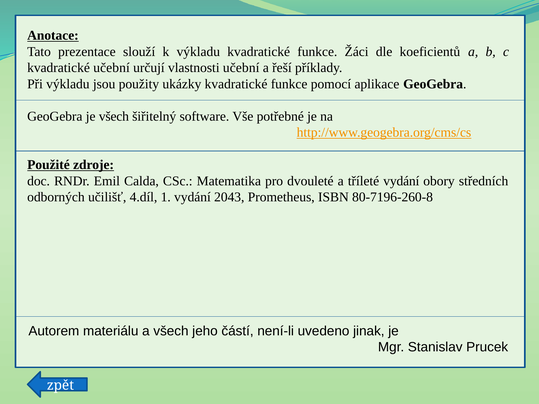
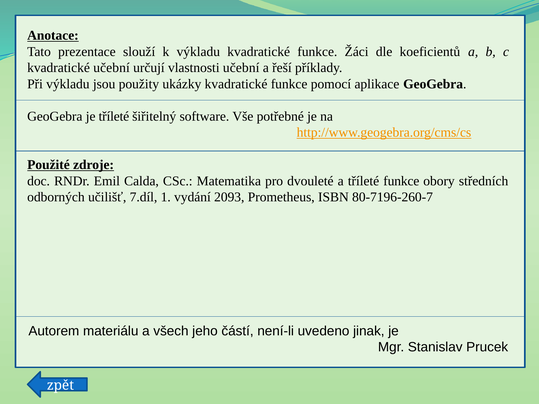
je všech: všech -> tříleté
tříleté vydání: vydání -> funkce
4.díl: 4.díl -> 7.díl
2043: 2043 -> 2093
80-7196-260-8: 80-7196-260-8 -> 80-7196-260-7
